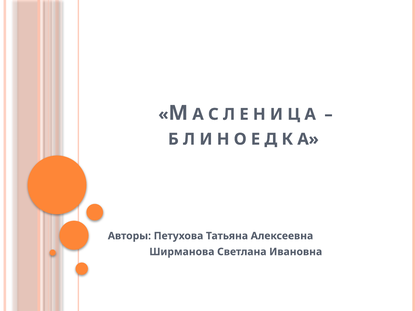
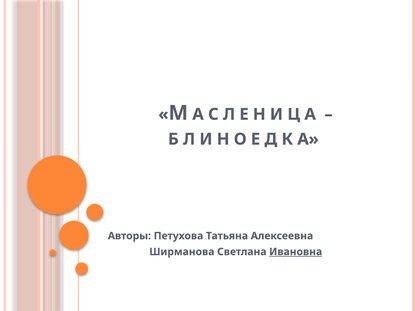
Ивановна underline: none -> present
